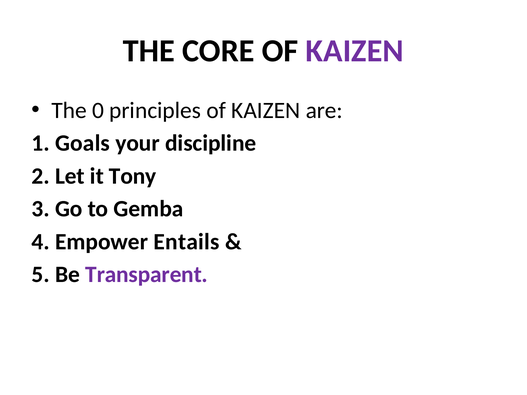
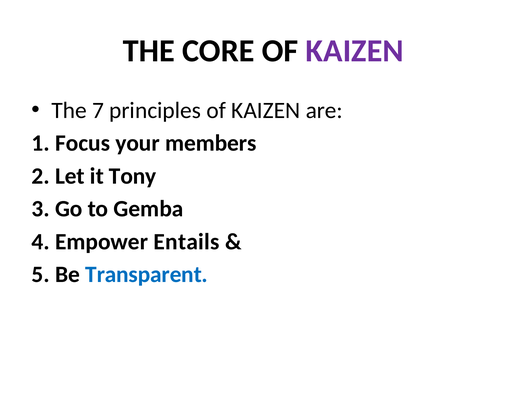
0: 0 -> 7
Goals: Goals -> Focus
discipline: discipline -> members
Transparent colour: purple -> blue
